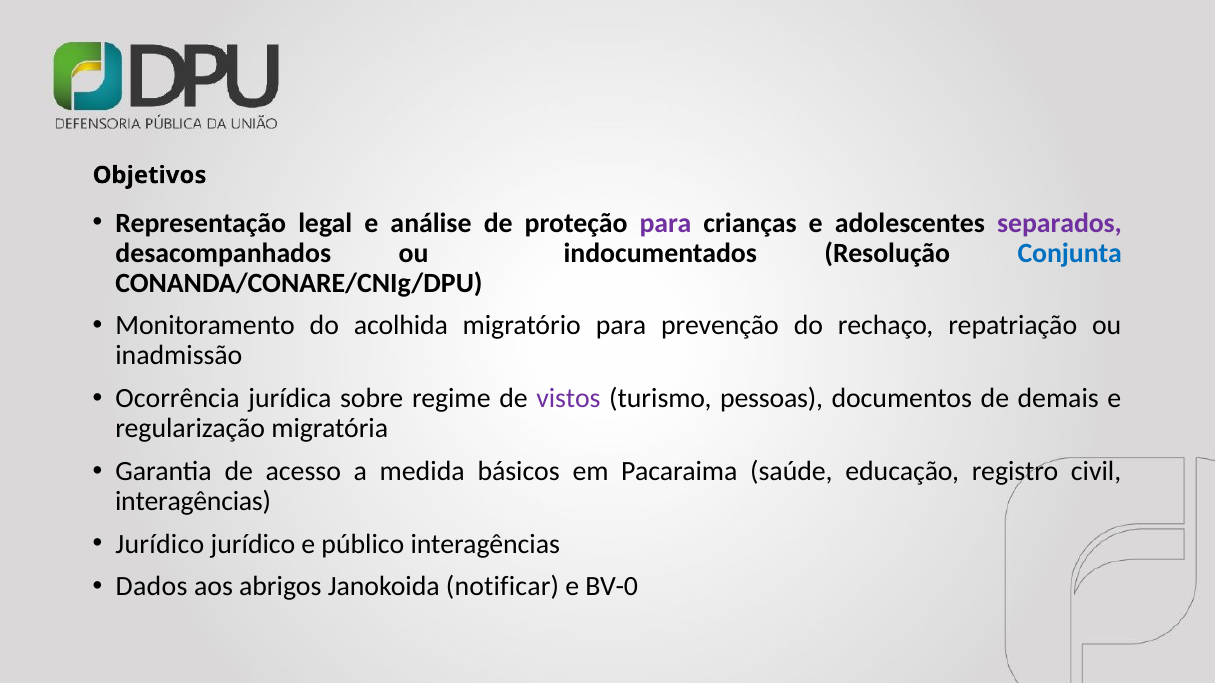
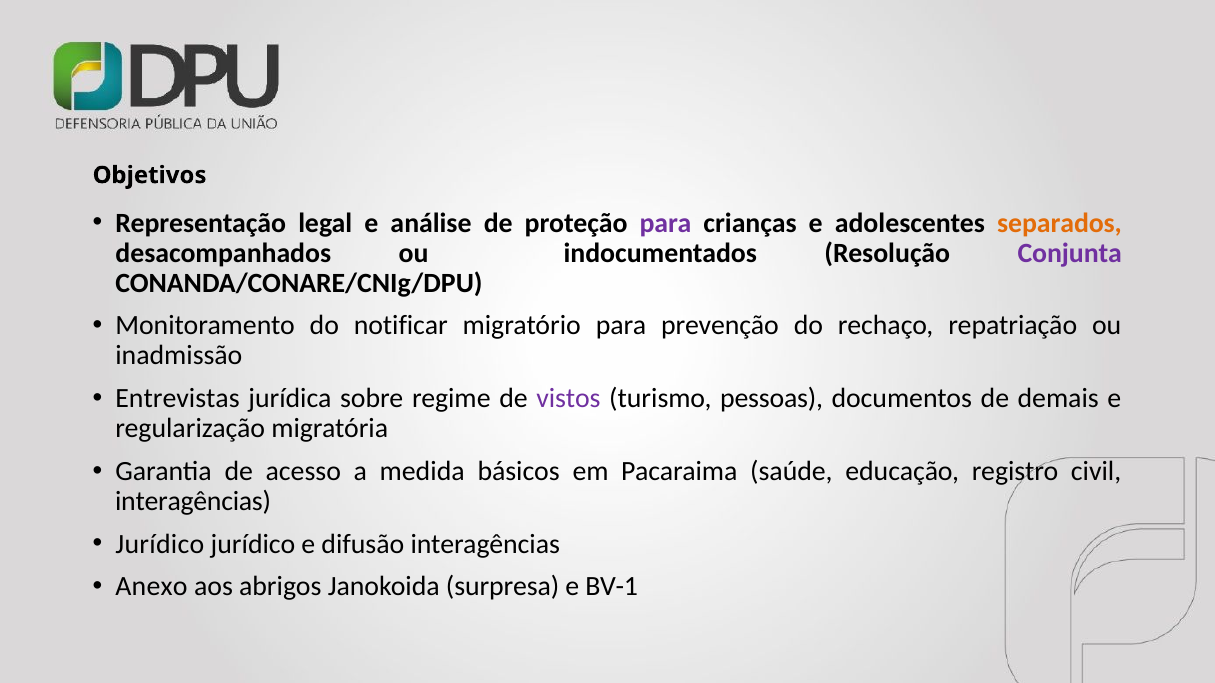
separados colour: purple -> orange
Conjunta colour: blue -> purple
acolhida: acolhida -> notificar
Ocorrência: Ocorrência -> Entrevistas
público: público -> difusão
Dados: Dados -> Anexo
notificar: notificar -> surpresa
BV-0: BV-0 -> BV-1
